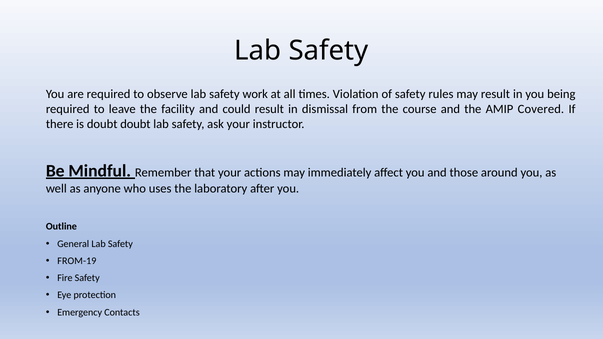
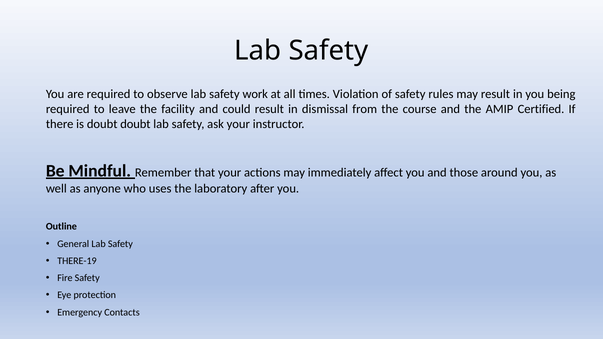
Covered: Covered -> Certified
FROM-19: FROM-19 -> THERE-19
